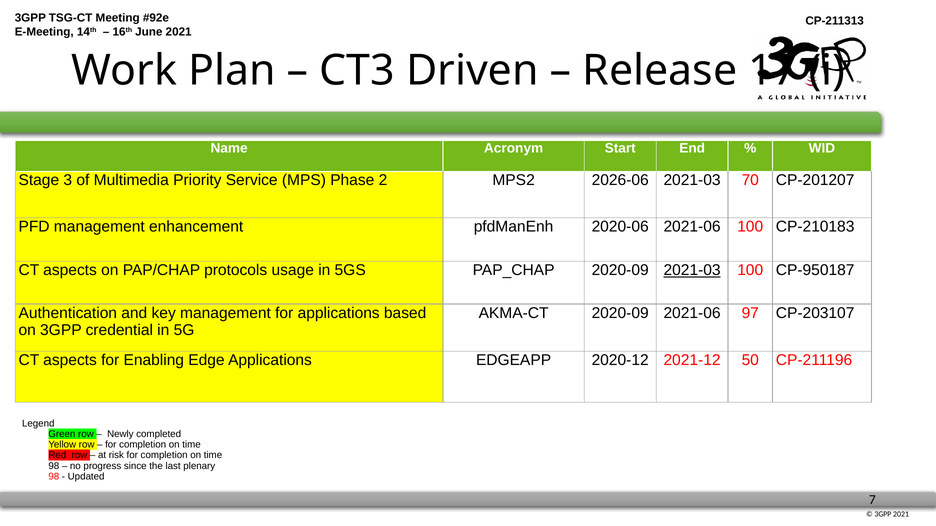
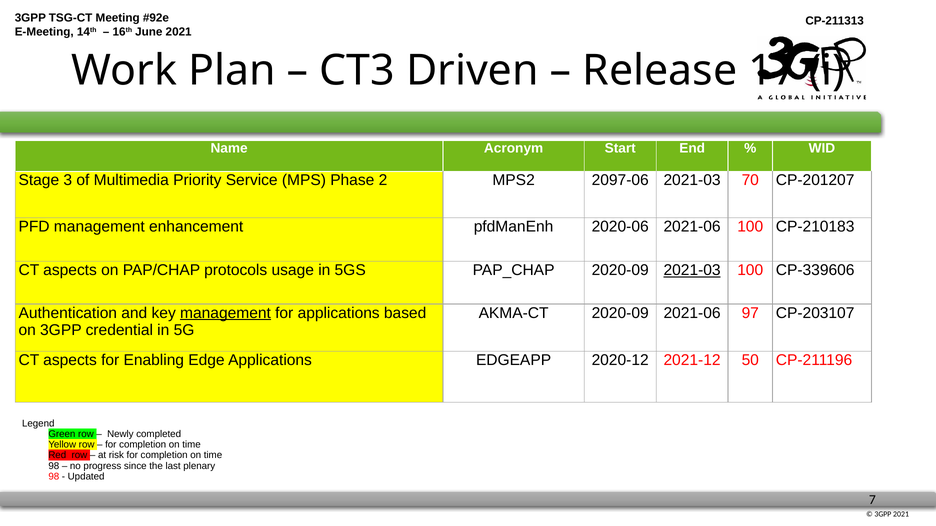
2026-06: 2026-06 -> 2097-06
CP-950187: CP-950187 -> CP-339606
management at (225, 313) underline: none -> present
